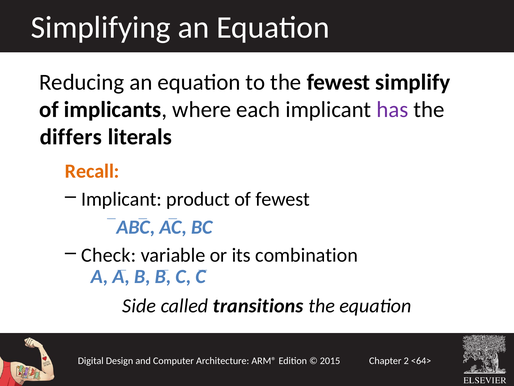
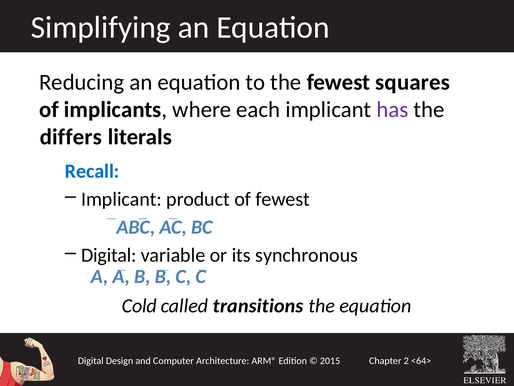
simplify: simplify -> squares
Recall colour: orange -> blue
Check at (109, 255): Check -> Digital
combination: combination -> synchronous
Side: Side -> Cold
